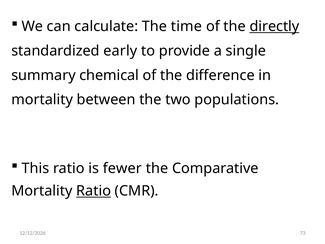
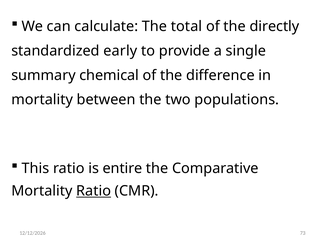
time: time -> total
directly underline: present -> none
fewer: fewer -> entire
